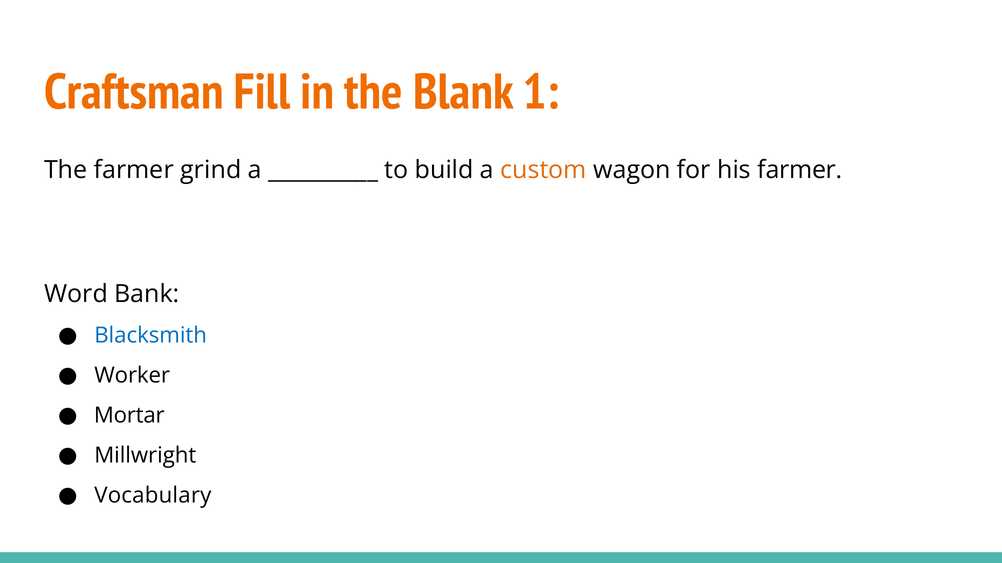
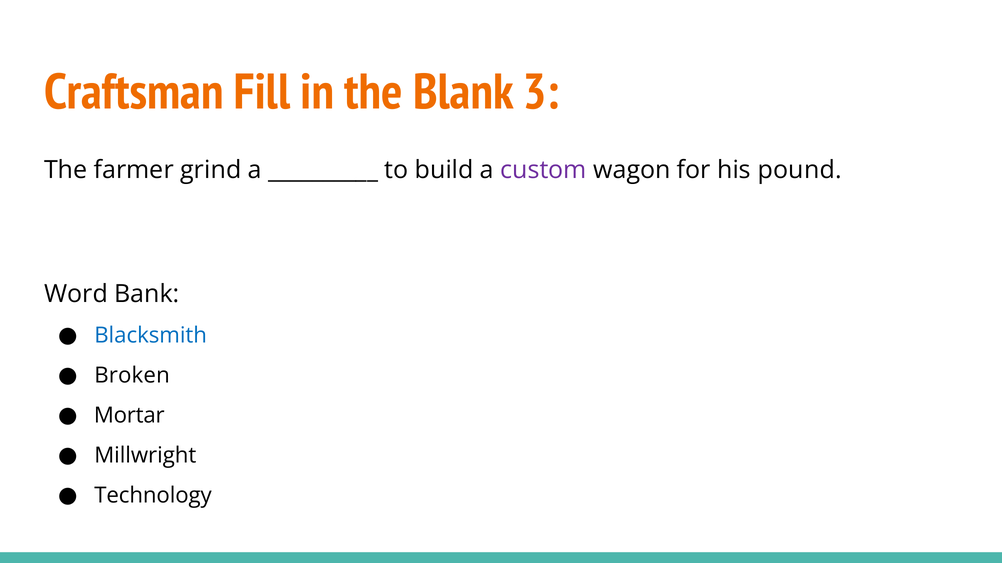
1: 1 -> 3
custom colour: orange -> purple
his farmer: farmer -> pound
Worker: Worker -> Broken
Vocabulary: Vocabulary -> Technology
